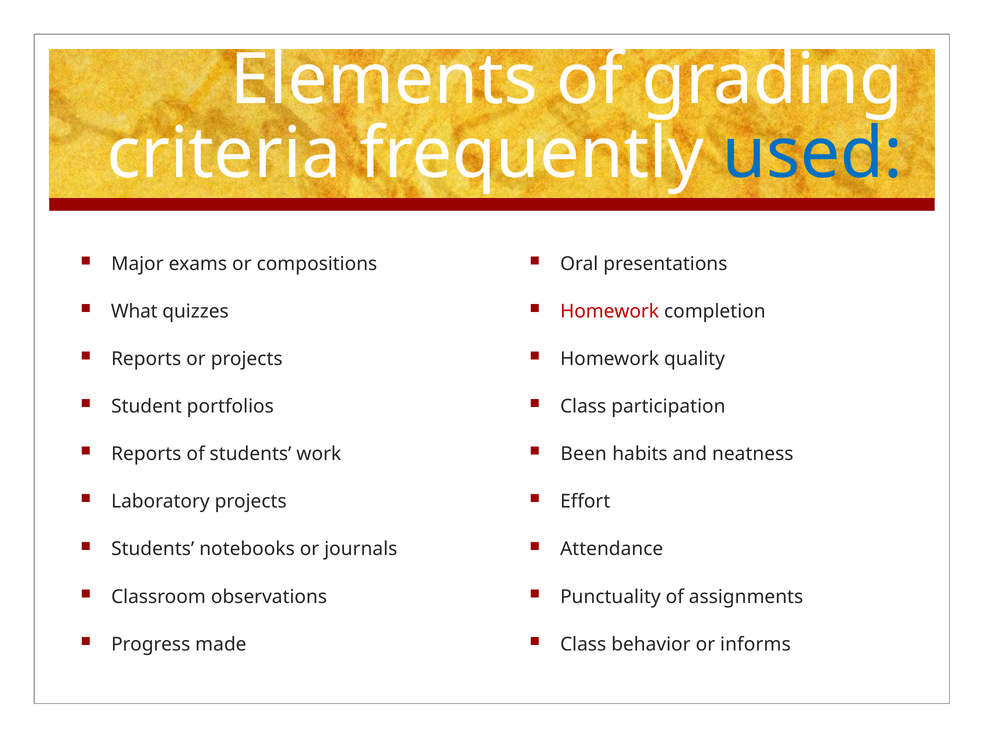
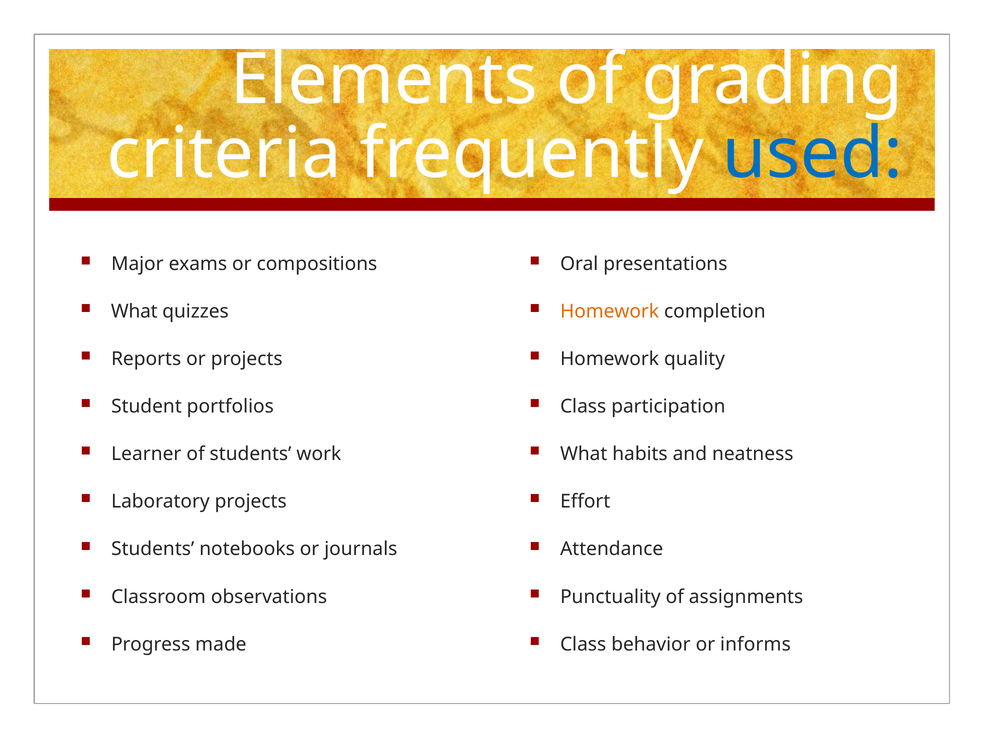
Homework at (610, 311) colour: red -> orange
Reports at (146, 454): Reports -> Learner
Been at (584, 454): Been -> What
